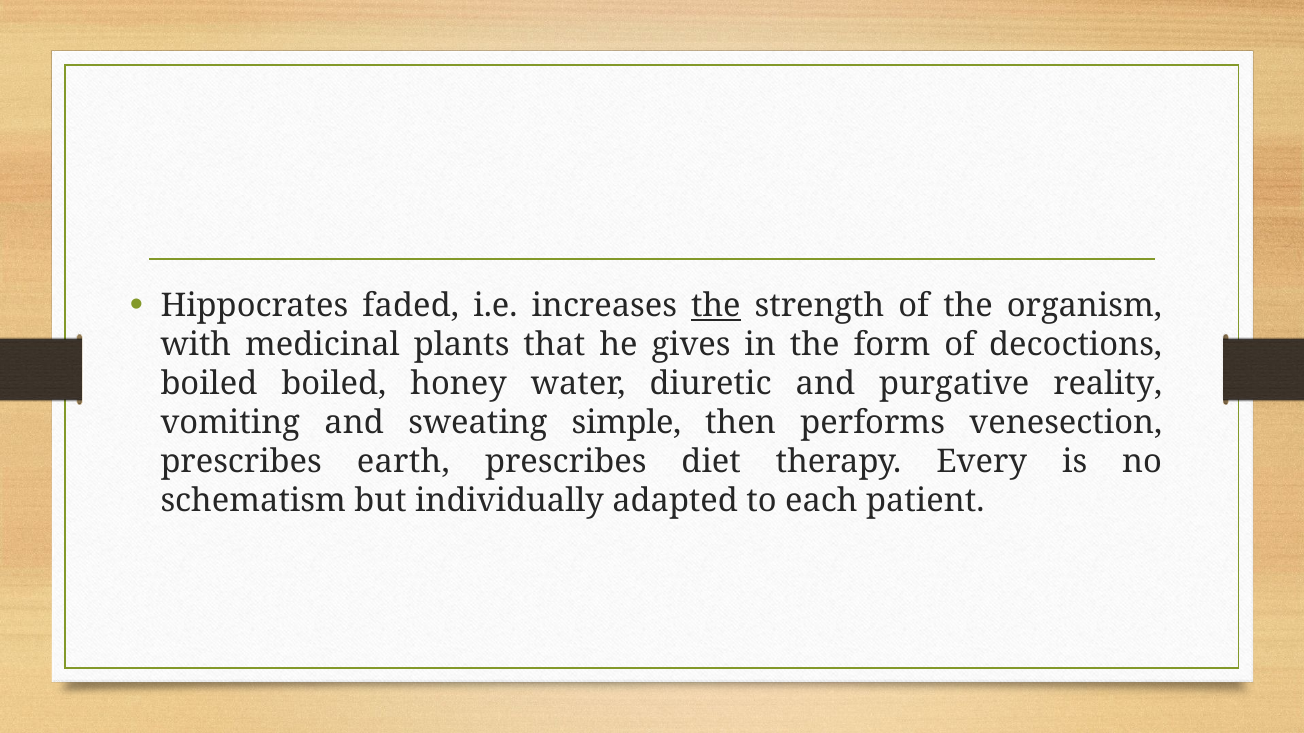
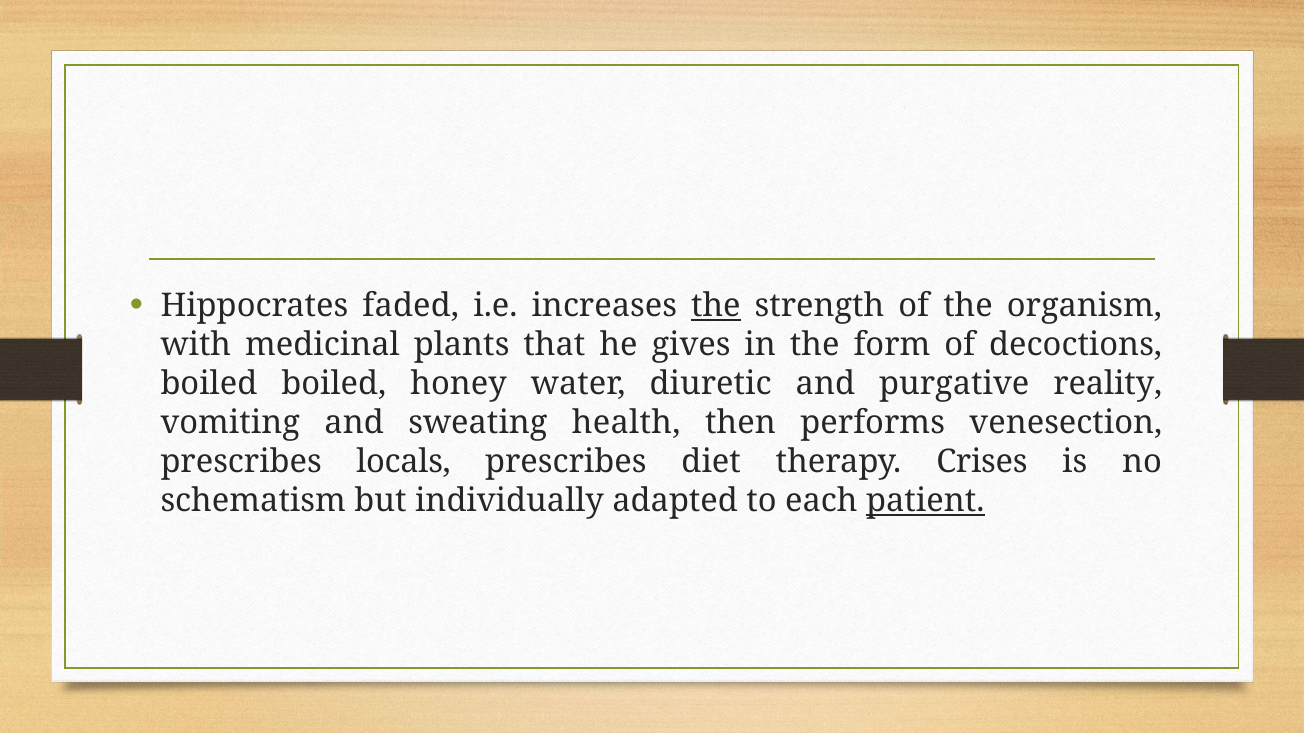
simple: simple -> health
earth: earth -> locals
Every: Every -> Crises
patient underline: none -> present
